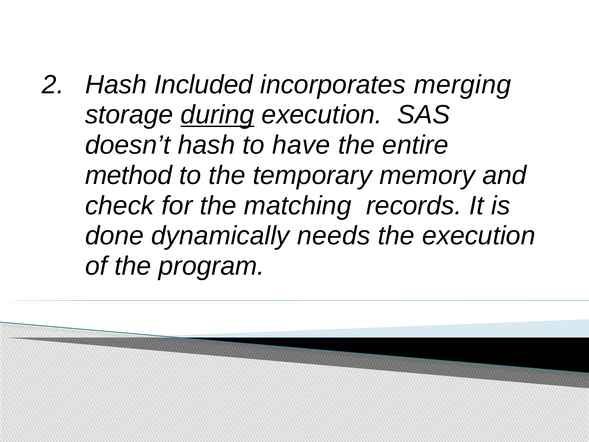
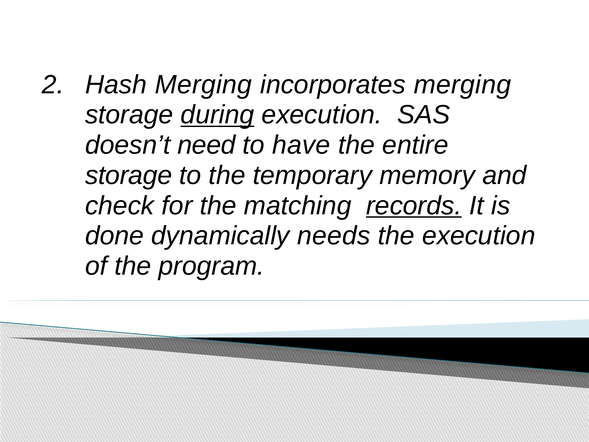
Hash Included: Included -> Merging
doesn’t hash: hash -> need
method at (129, 175): method -> storage
records underline: none -> present
